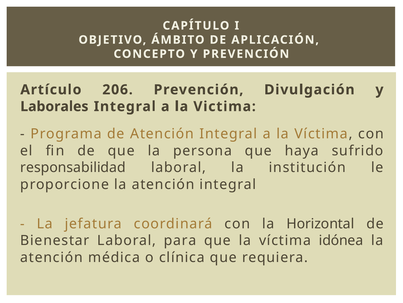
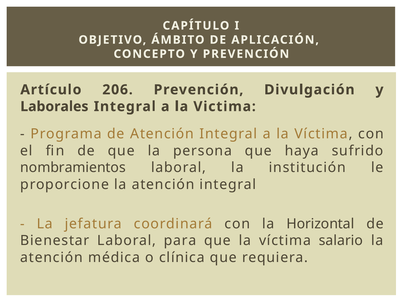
responsabilidad: responsabilidad -> nombramientos
idónea: idónea -> salario
